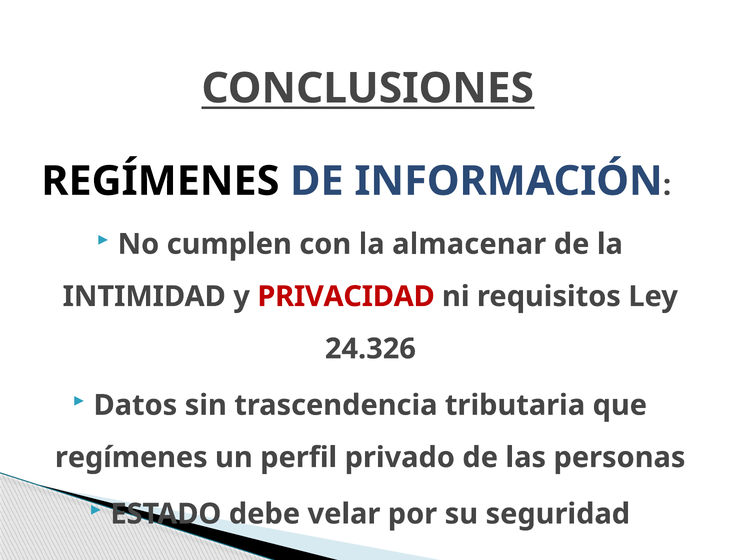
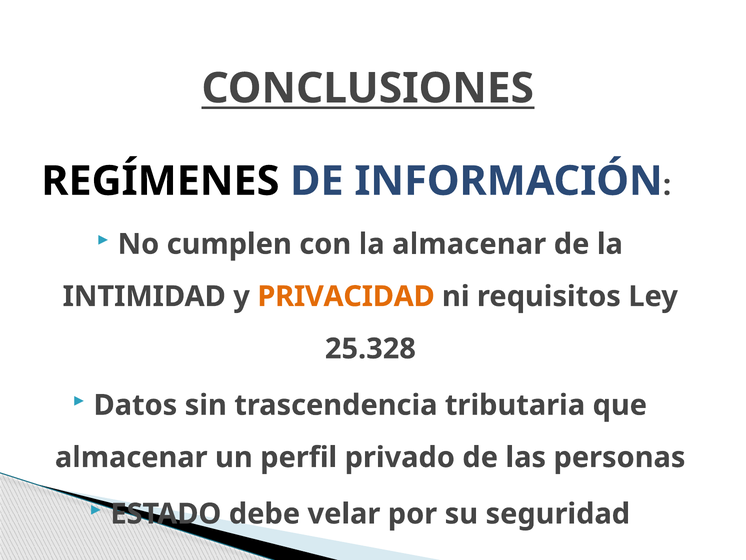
PRIVACIDAD colour: red -> orange
24.326: 24.326 -> 25.328
regímenes at (131, 457): regímenes -> almacenar
